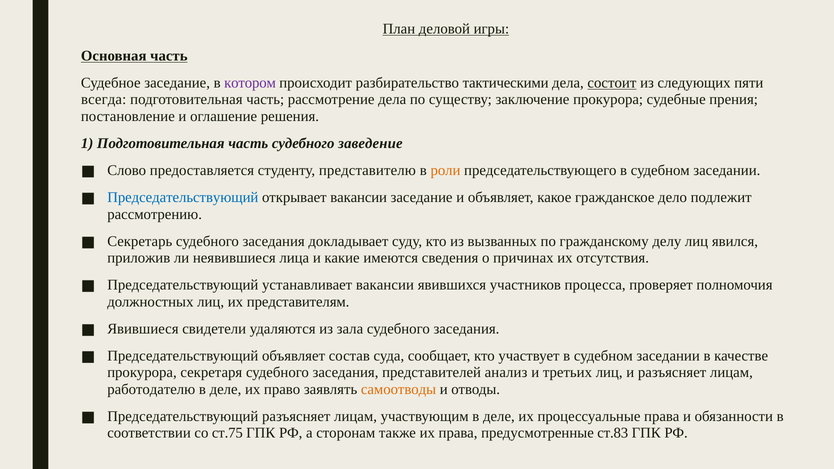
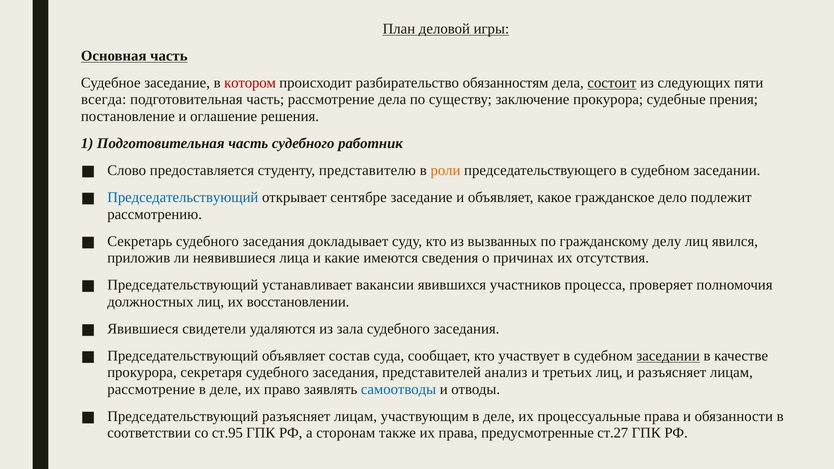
котором colour: purple -> red
тактическими: тактическими -> обязанностям
заведение: заведение -> работник
открывает вакансии: вакансии -> сентябре
представителям: представителям -> восстановлении
заседании at (668, 356) underline: none -> present
работодателю at (151, 389): работодателю -> рассмотрение
самоотводы colour: orange -> blue
ст.75: ст.75 -> ст.95
ст.83: ст.83 -> ст.27
